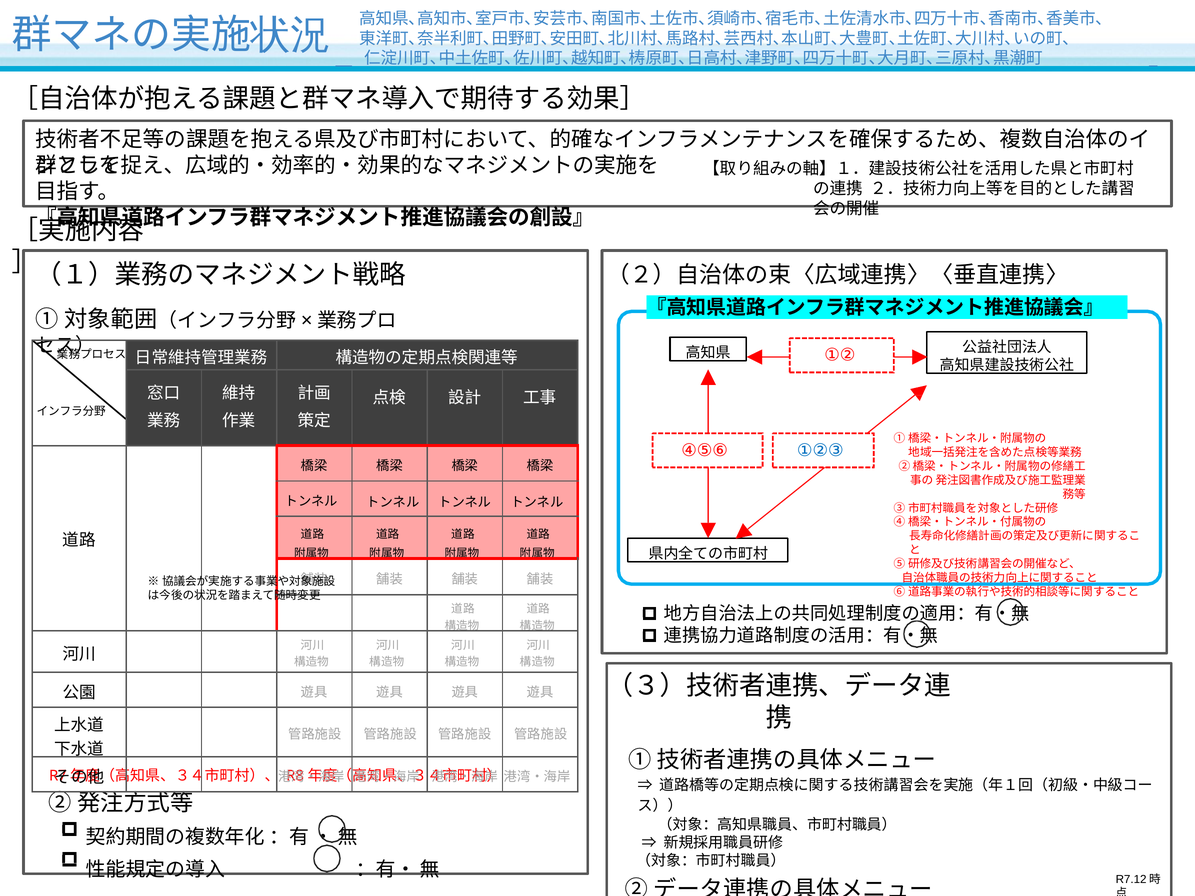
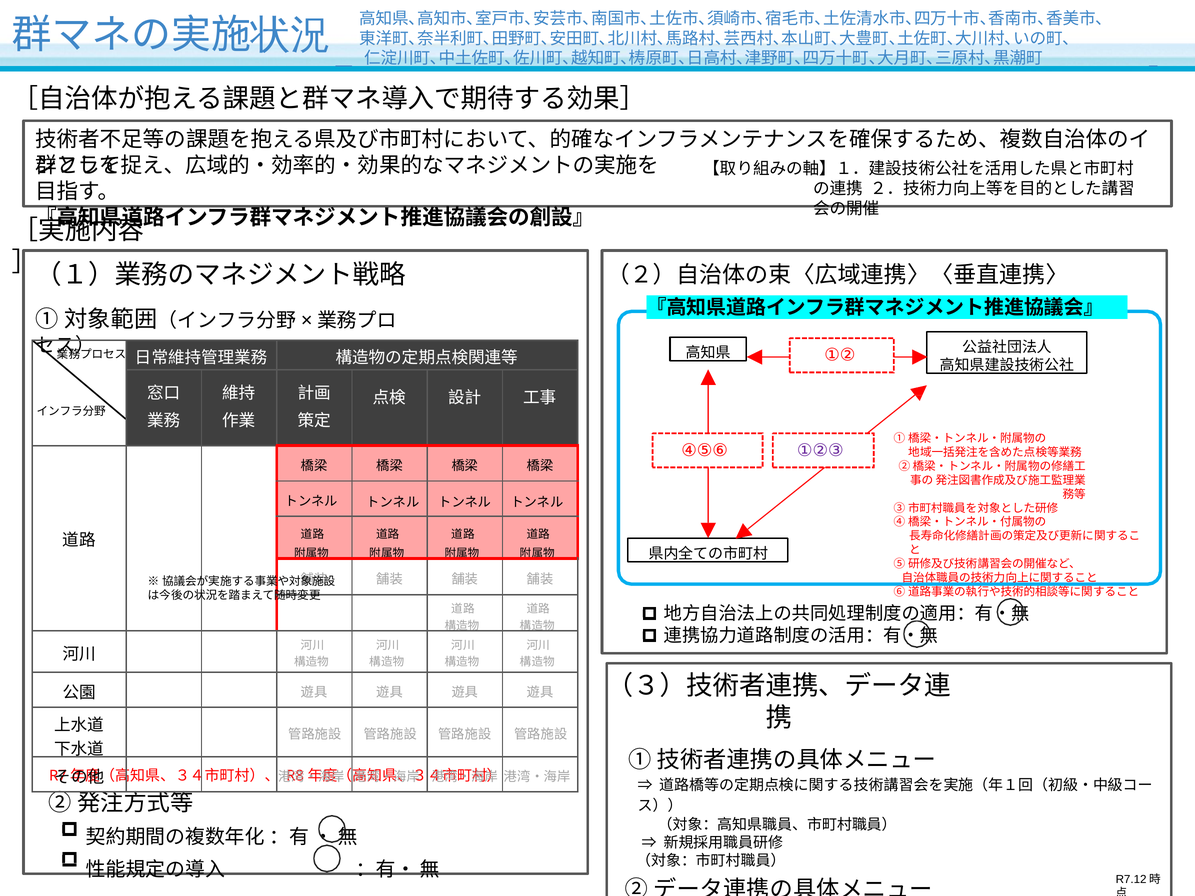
①②③ colour: blue -> purple
